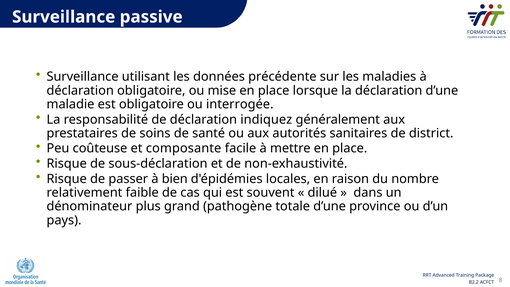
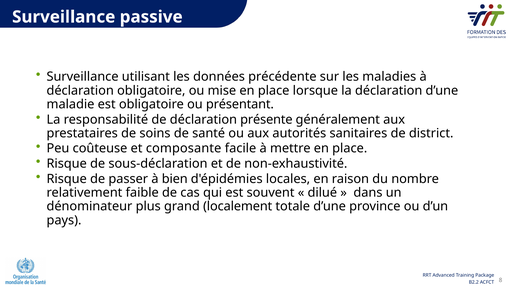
interrogée: interrogée -> présentant
indiquez: indiquez -> présente
pathogène: pathogène -> localement
